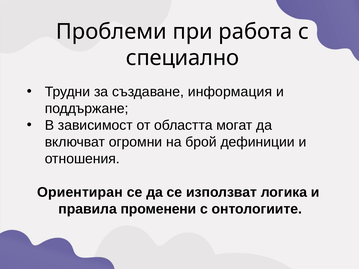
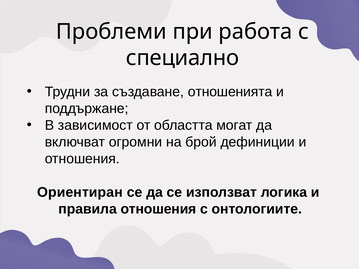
информация: информация -> отношенията
правила променени: променени -> отношения
